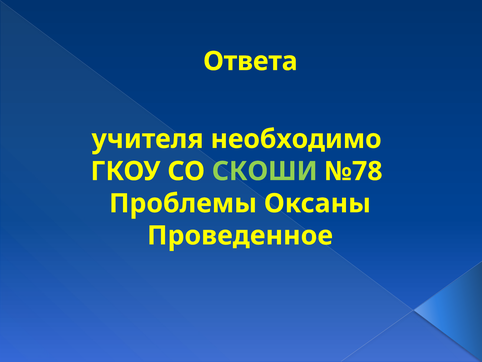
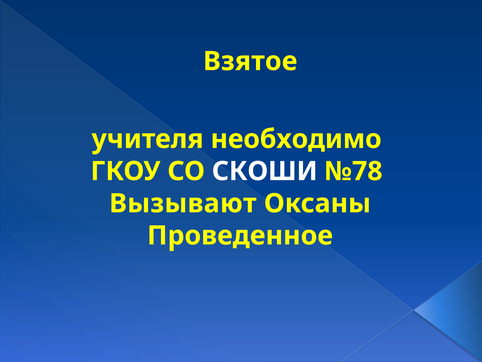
Ответа: Ответа -> Взятое
СКОШИ colour: light green -> white
Проблемы: Проблемы -> Вызывают
